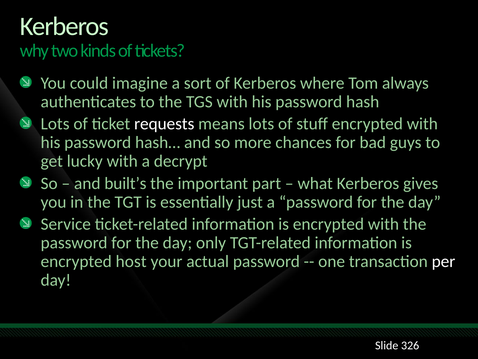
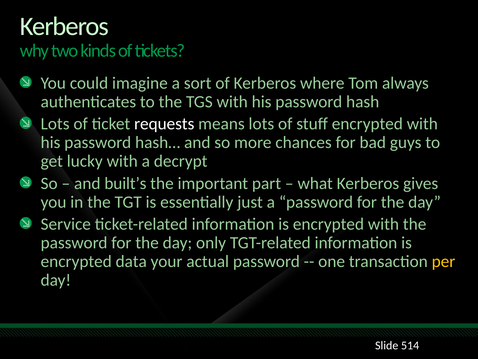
host: host -> data
per colour: white -> yellow
326: 326 -> 514
